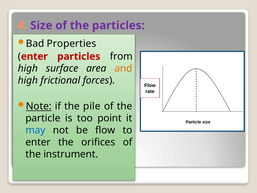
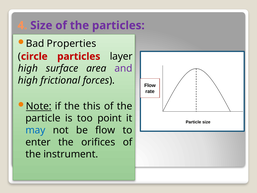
enter at (34, 56): enter -> circle
from: from -> layer
and colour: orange -> purple
pile: pile -> this
